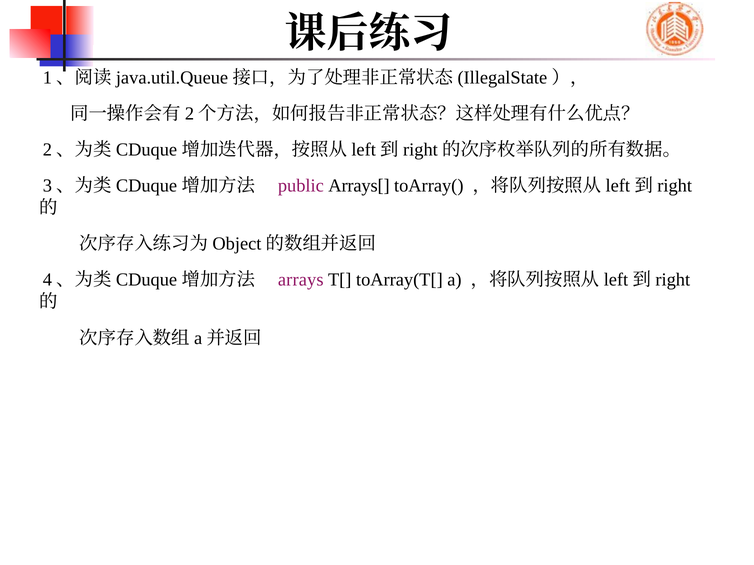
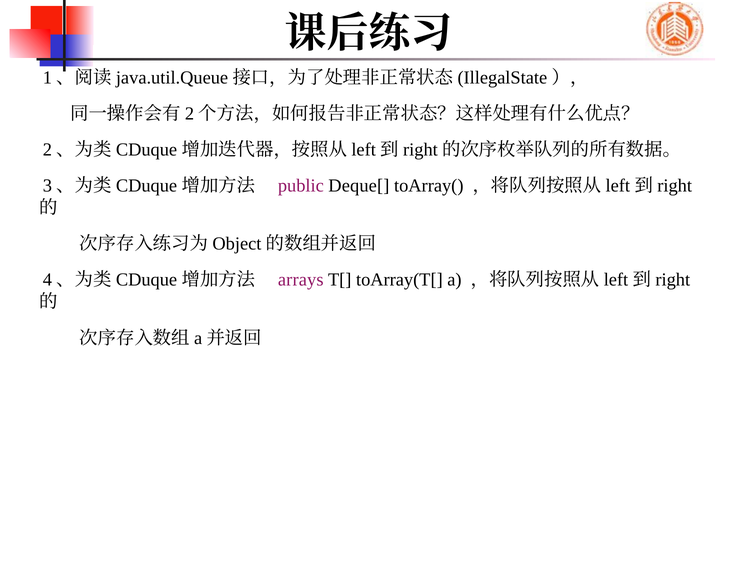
Arrays[: Arrays[ -> Deque[
